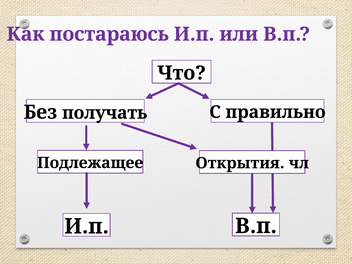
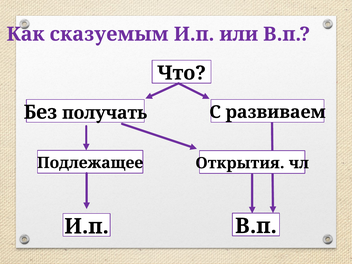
постараюсь: постараюсь -> сказуемым
правильно: правильно -> развиваем
